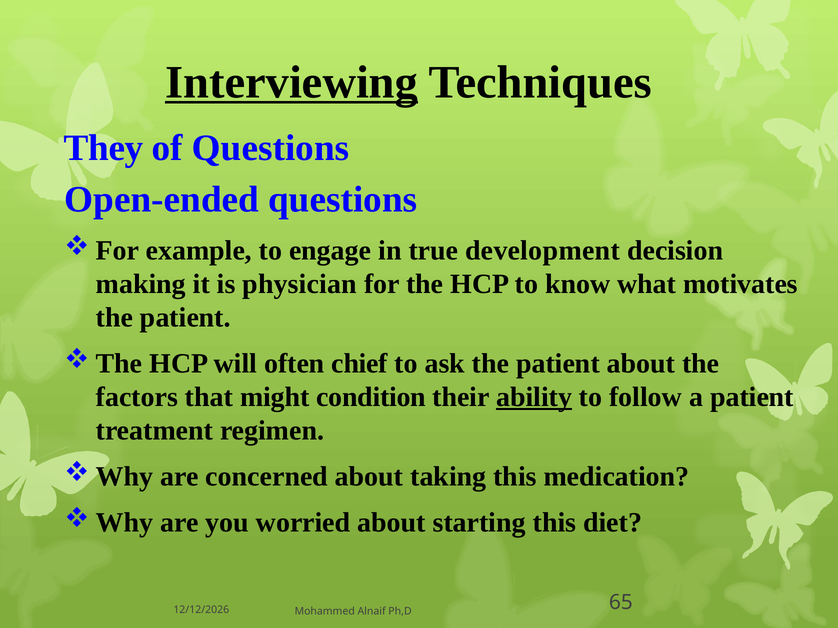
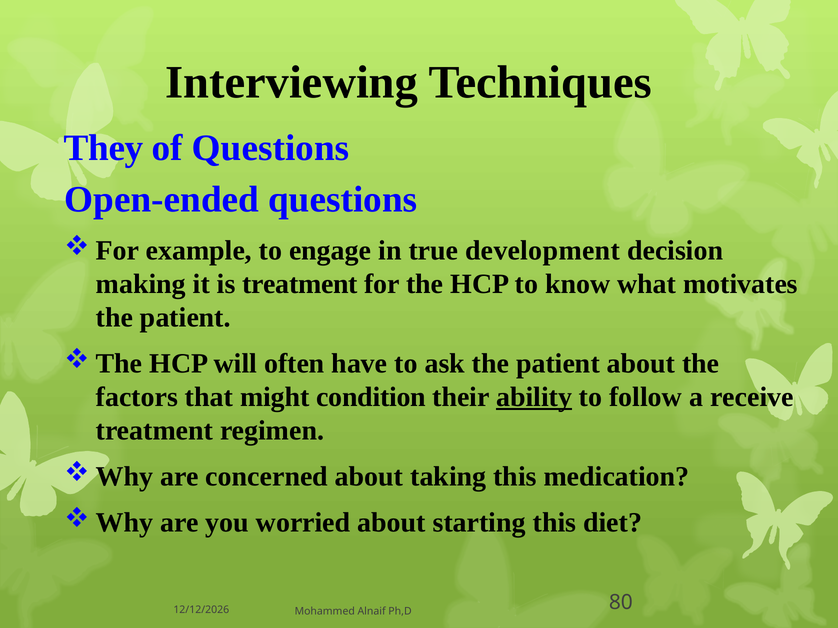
Interviewing underline: present -> none
is physician: physician -> treatment
chief: chief -> have
a patient: patient -> receive
65: 65 -> 80
